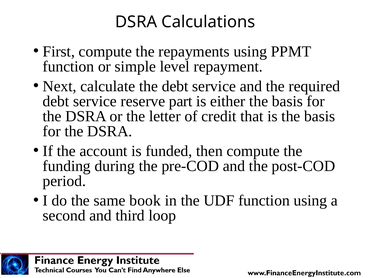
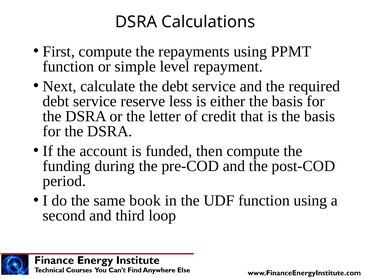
part: part -> less
